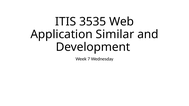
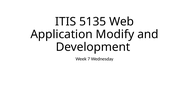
3535: 3535 -> 5135
Similar: Similar -> Modify
